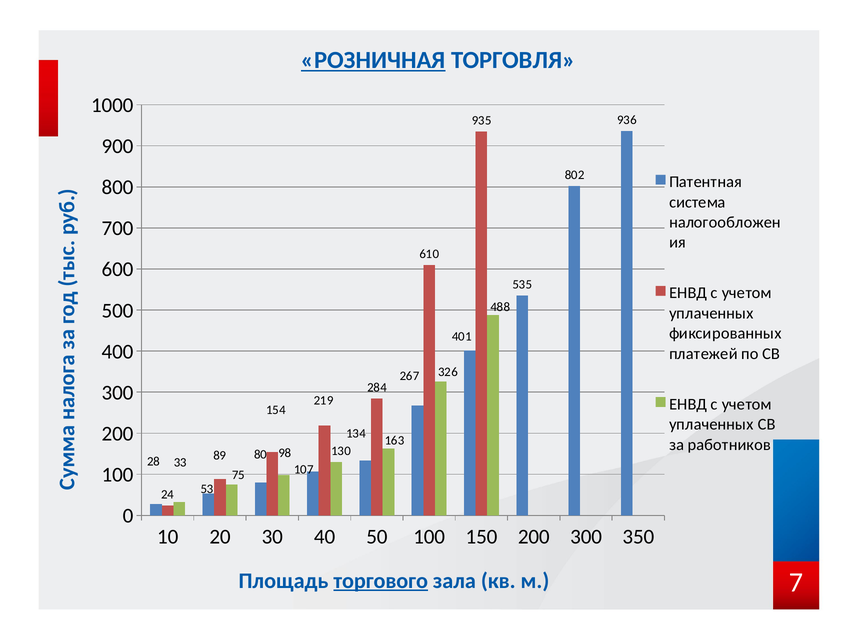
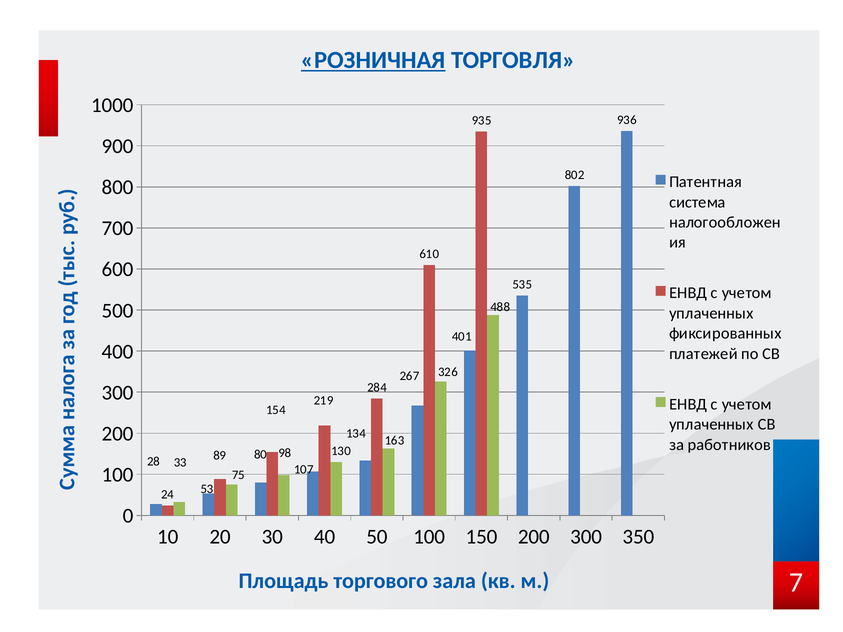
торгового underline: present -> none
